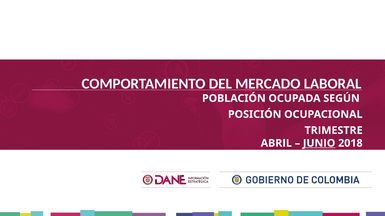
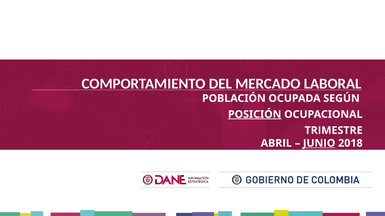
POSICIÓN underline: none -> present
